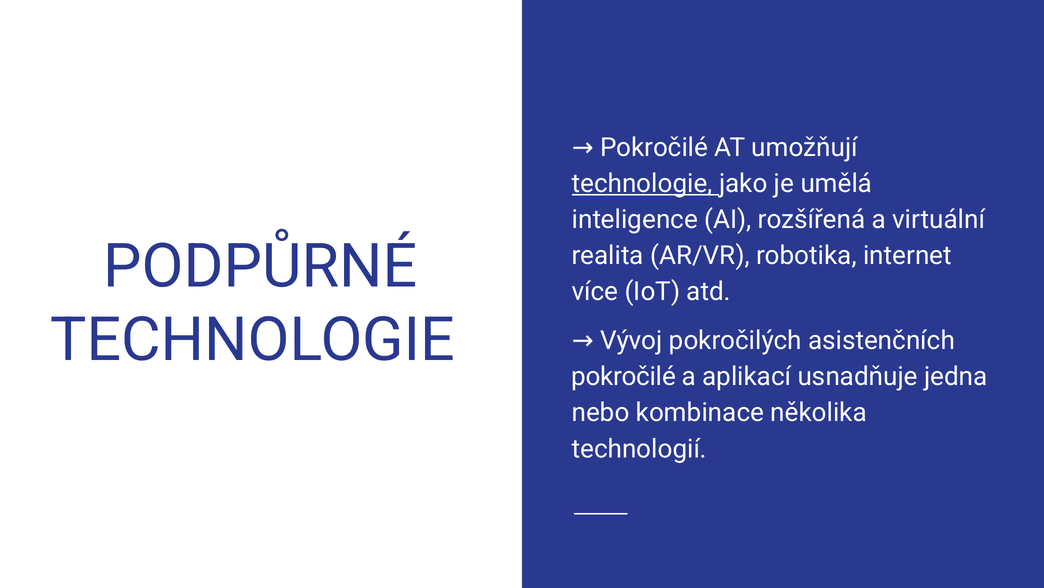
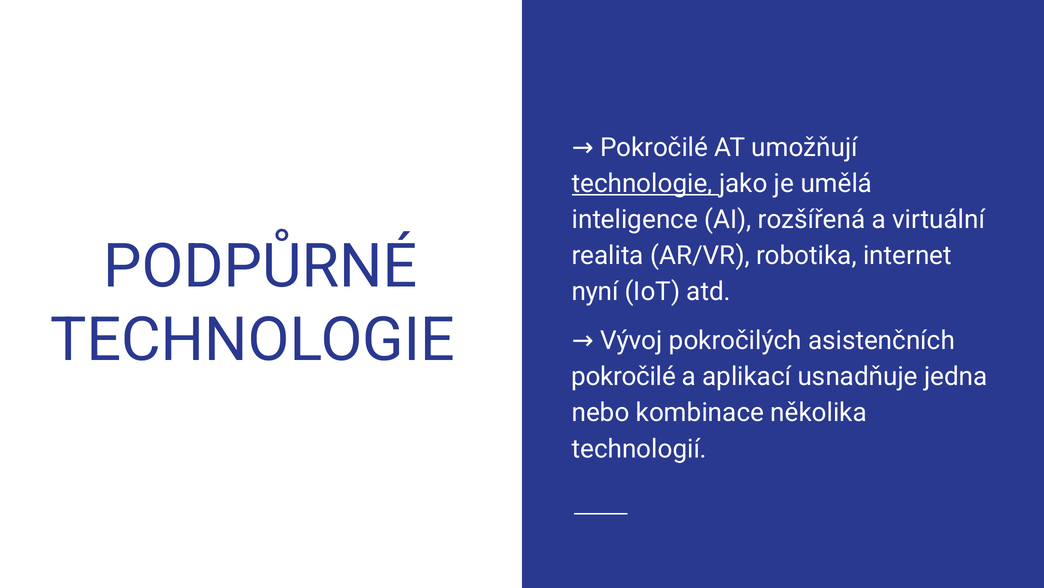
více: více -> nyní
